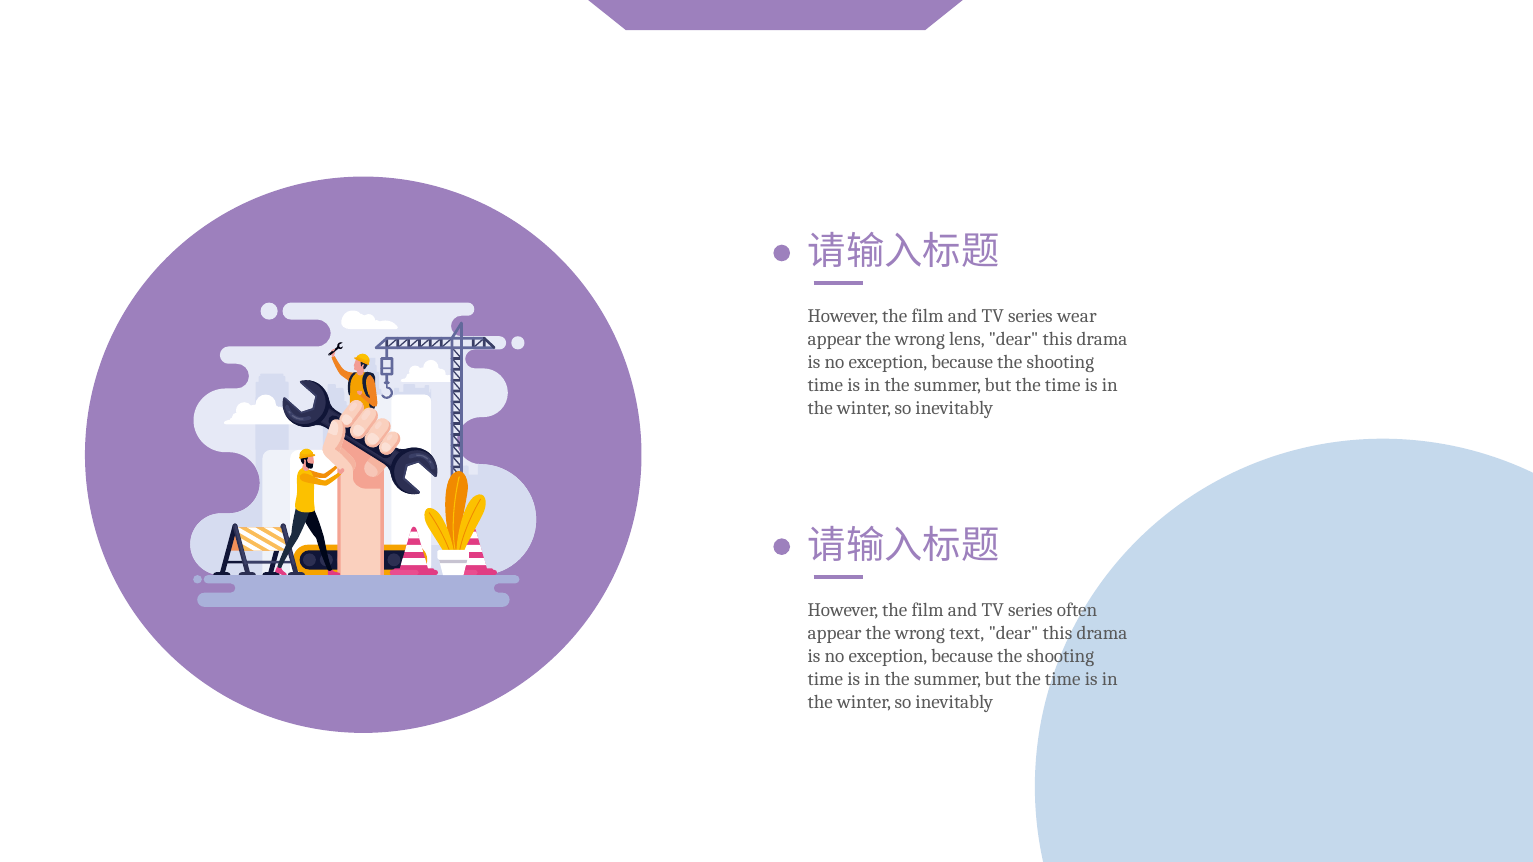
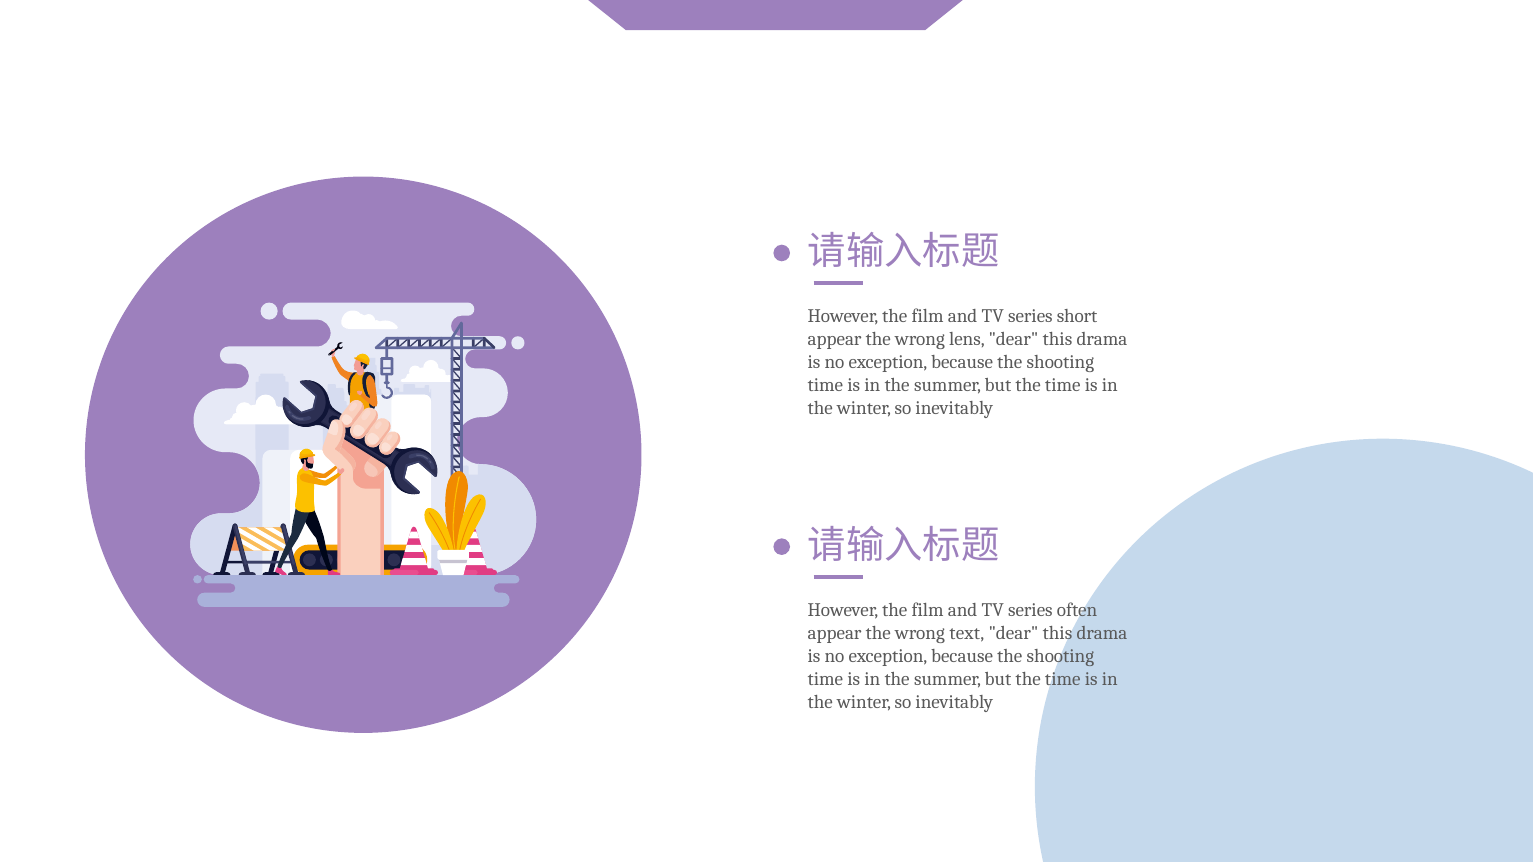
wear: wear -> short
